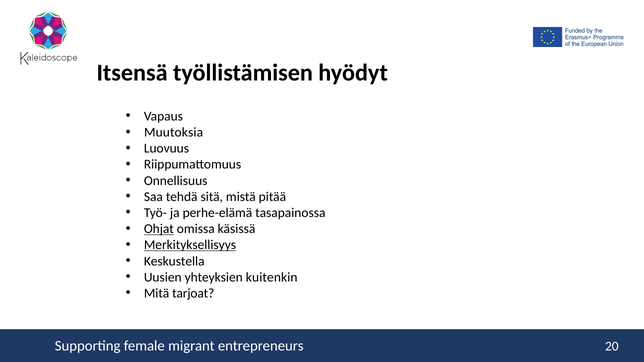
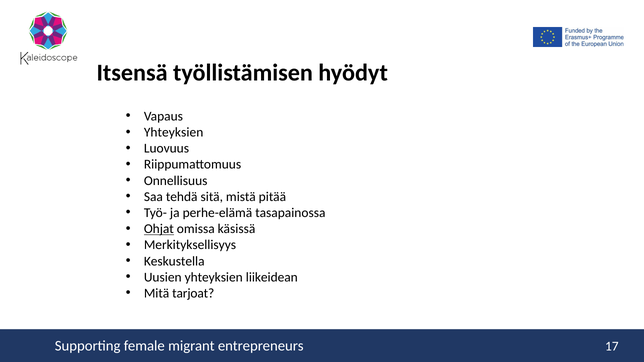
Muutoksia at (174, 132): Muutoksia -> Yhteyksien
Merkityksellisyys underline: present -> none
kuitenkin: kuitenkin -> liikeidean
20: 20 -> 17
